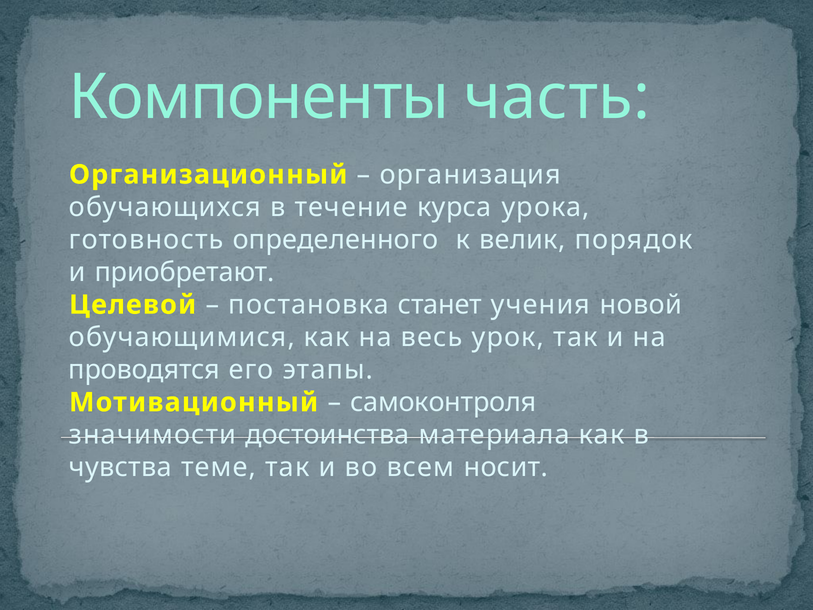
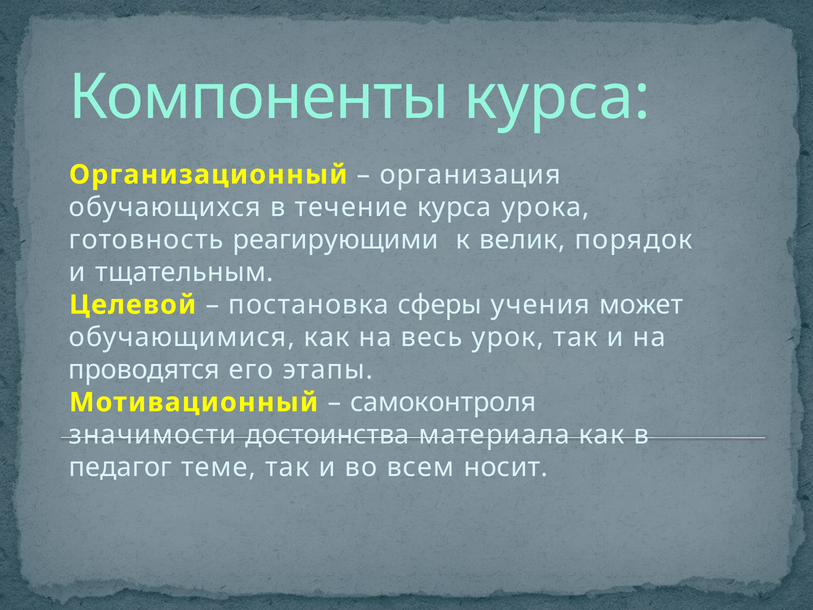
Компоненты часть: часть -> курса
определенного: определенного -> реагирующими
приобретают: приобретают -> тщательным
станет: станет -> сферы
новой: новой -> может
чувства: чувства -> педагог
